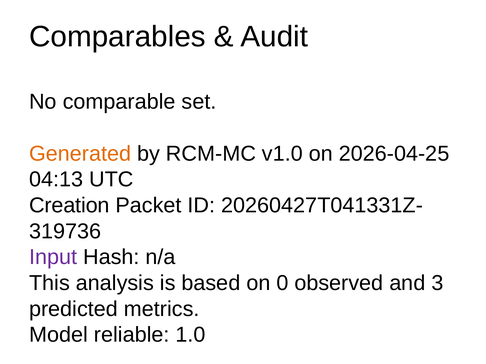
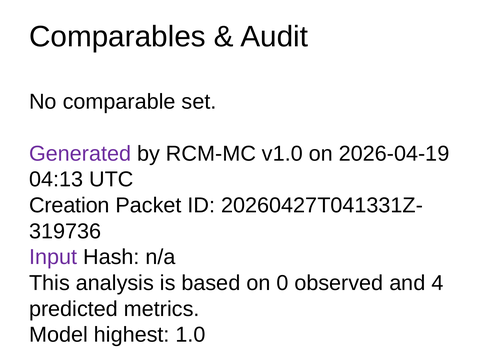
Generated colour: orange -> purple
2026-04-25: 2026-04-25 -> 2026-04-19
3: 3 -> 4
reliable: reliable -> highest
